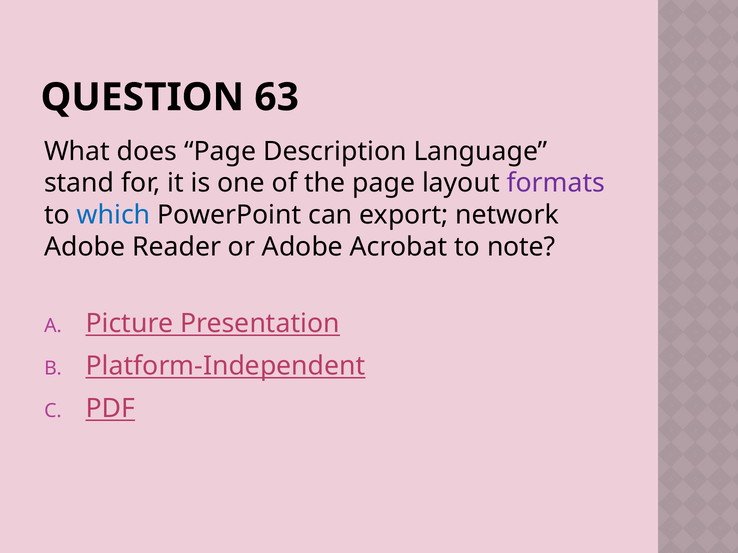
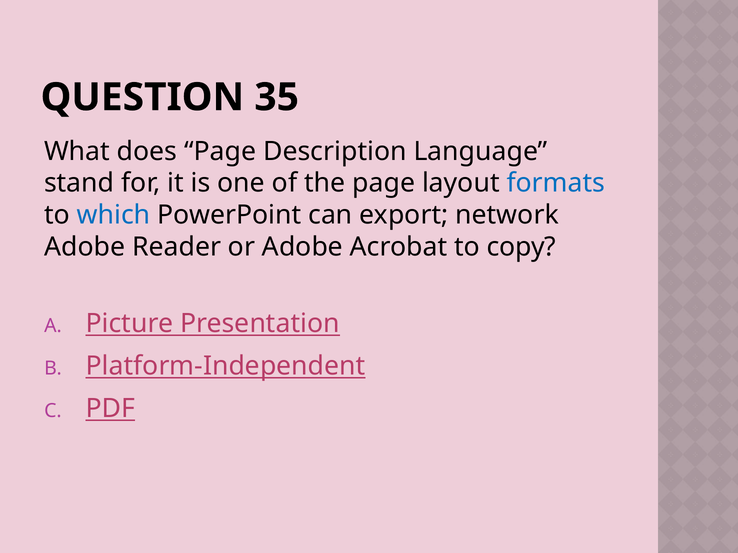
63: 63 -> 35
formats colour: purple -> blue
note: note -> copy
